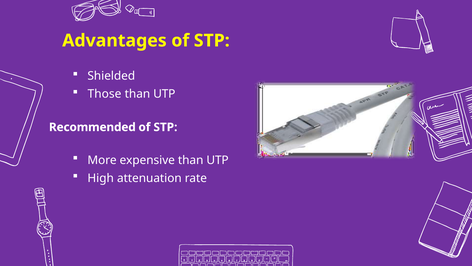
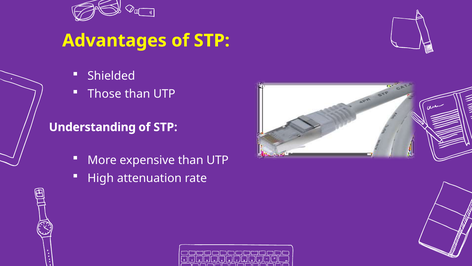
Recommended: Recommended -> Understanding
